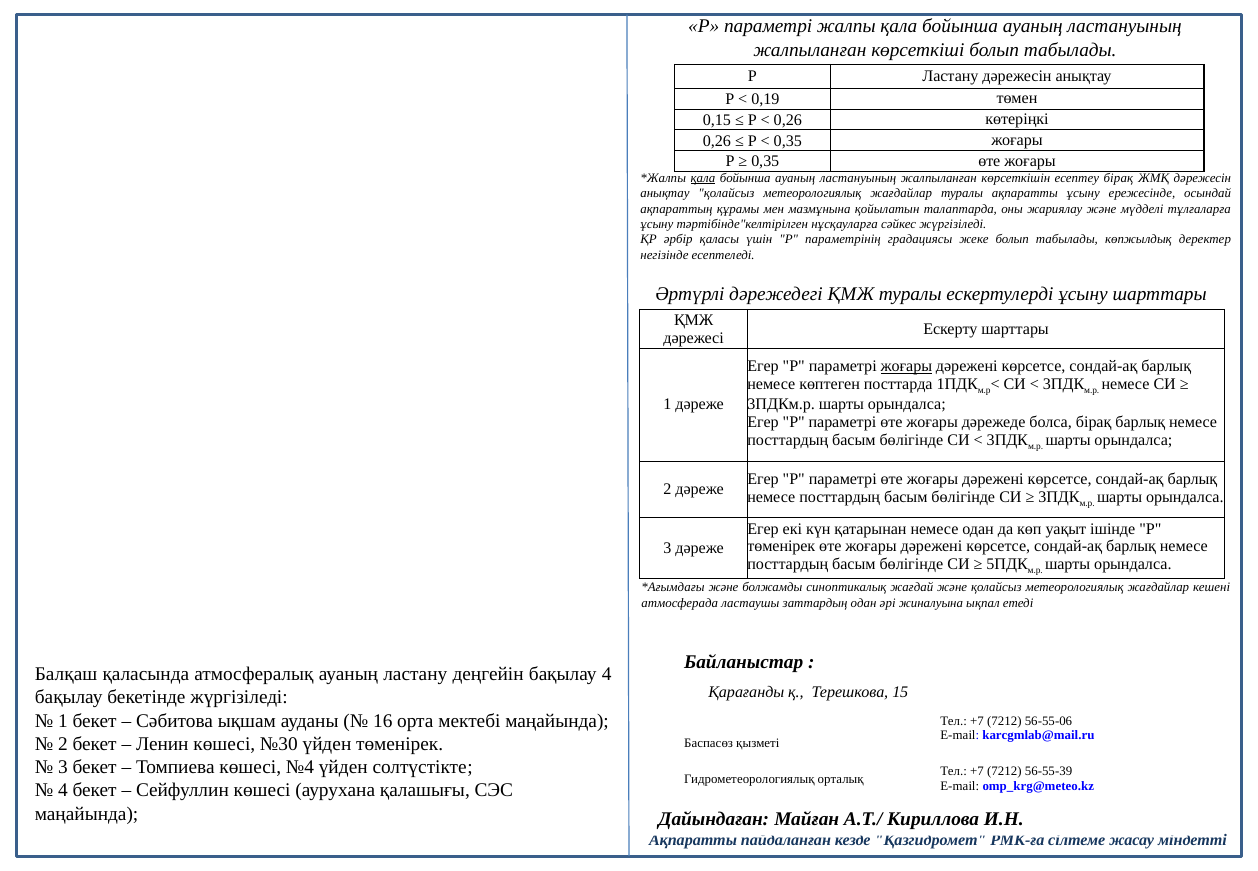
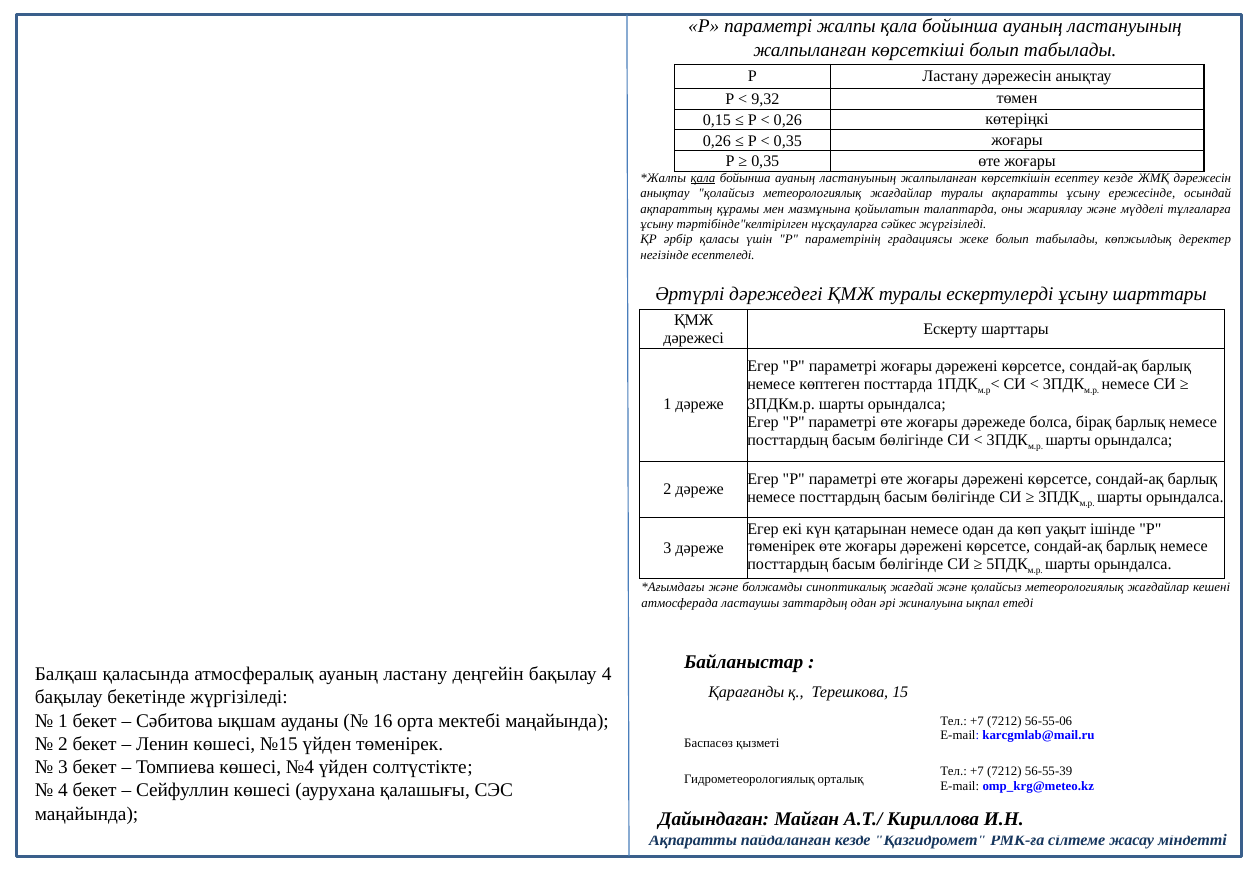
0,19: 0,19 -> 9,32
есептеу бірақ: бірақ -> кезде
жоғары at (906, 366) underline: present -> none
№30: №30 -> №15
